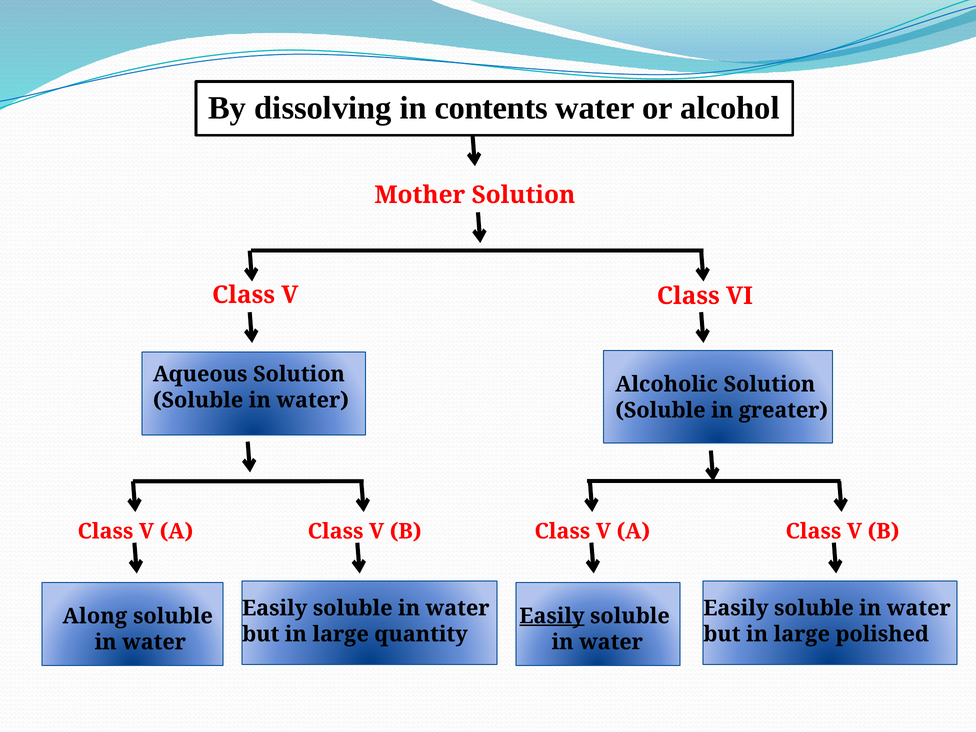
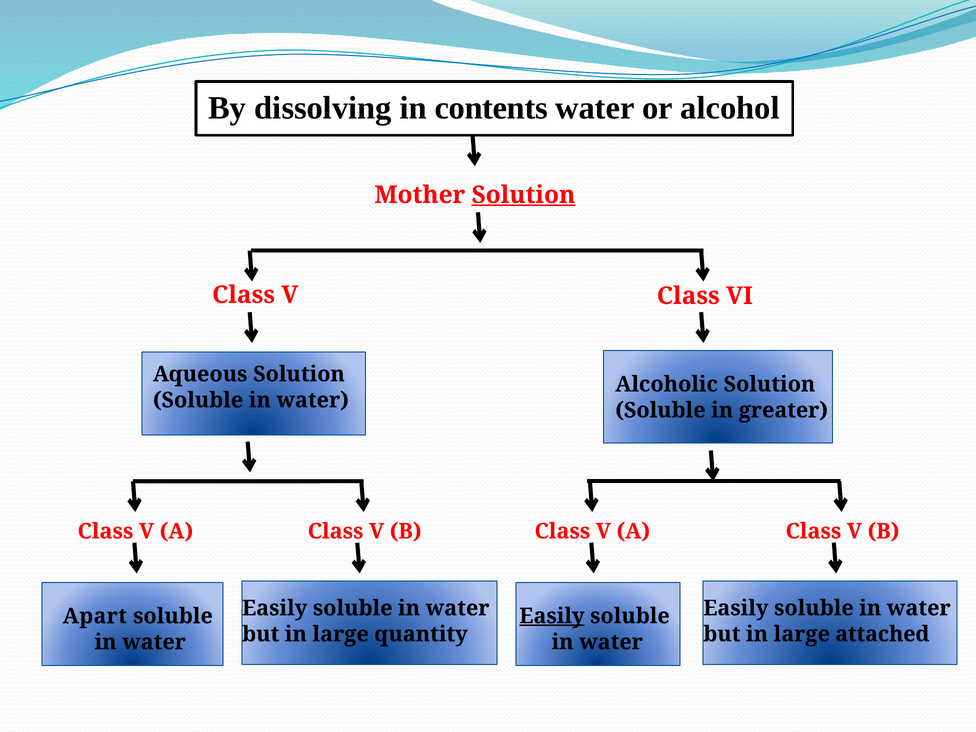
Solution at (523, 195) underline: none -> present
Along: Along -> Apart
polished: polished -> attached
